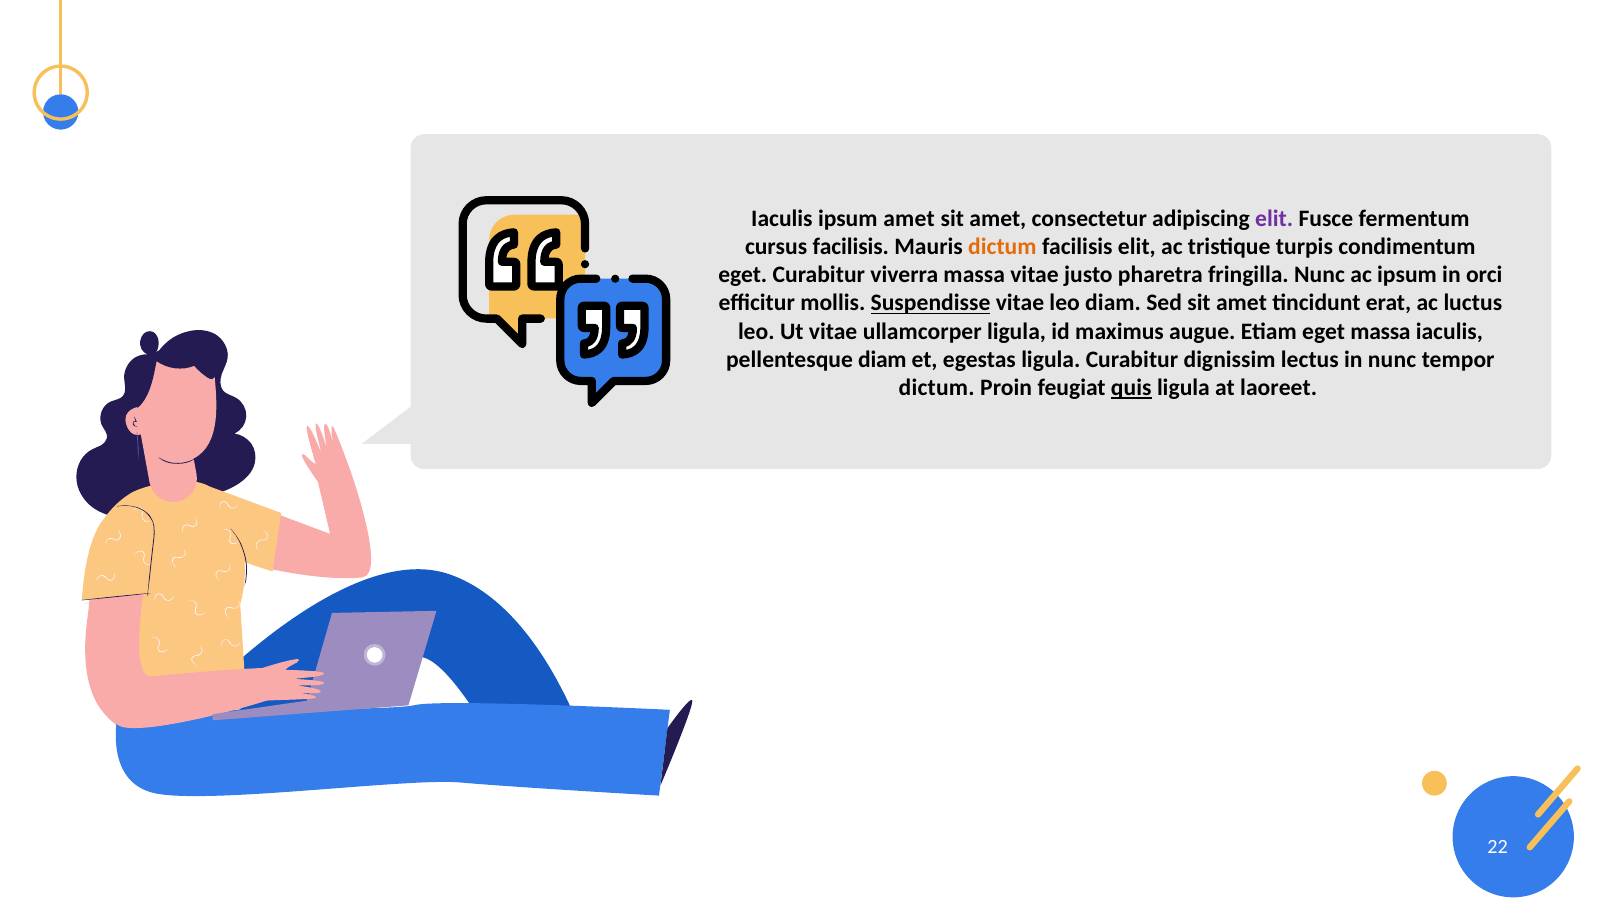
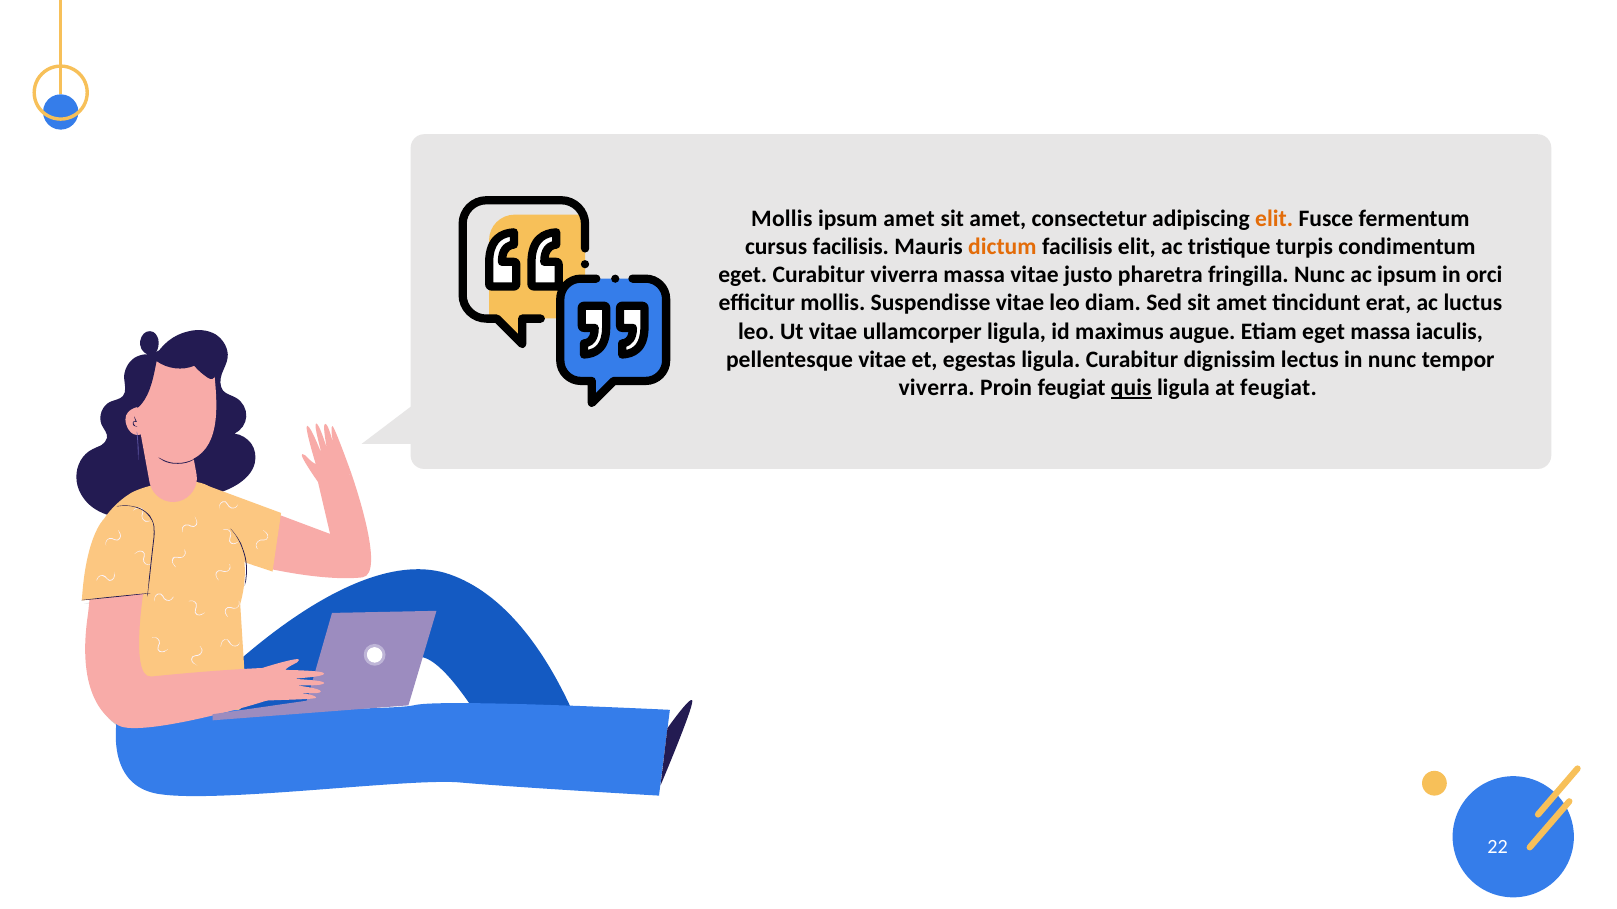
Iaculis at (782, 218): Iaculis -> Mollis
elit at (1274, 218) colour: purple -> orange
Suspendisse underline: present -> none
pellentesque diam: diam -> vitae
dictum at (937, 388): dictum -> viverra
at laoreet: laoreet -> feugiat
